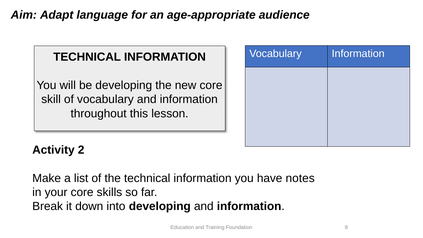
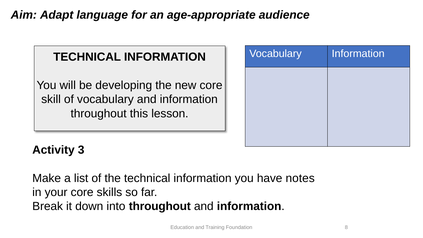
2: 2 -> 3
into developing: developing -> throughout
